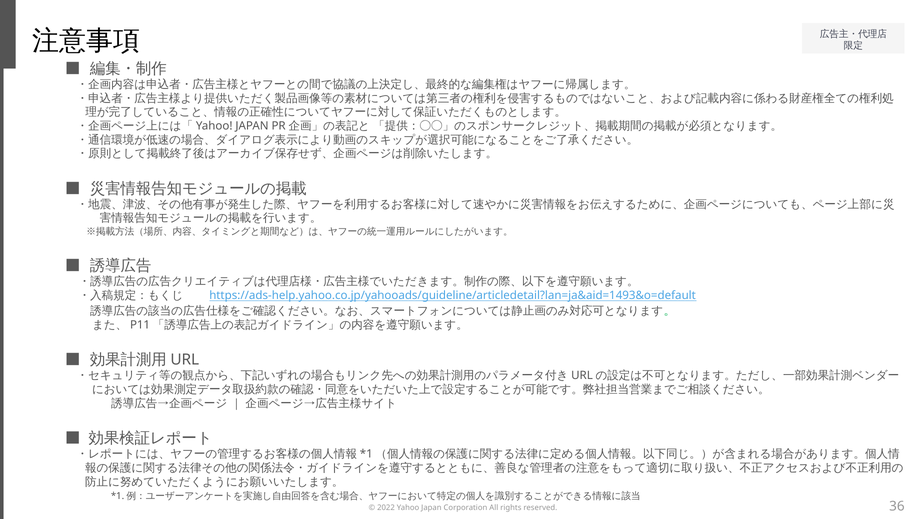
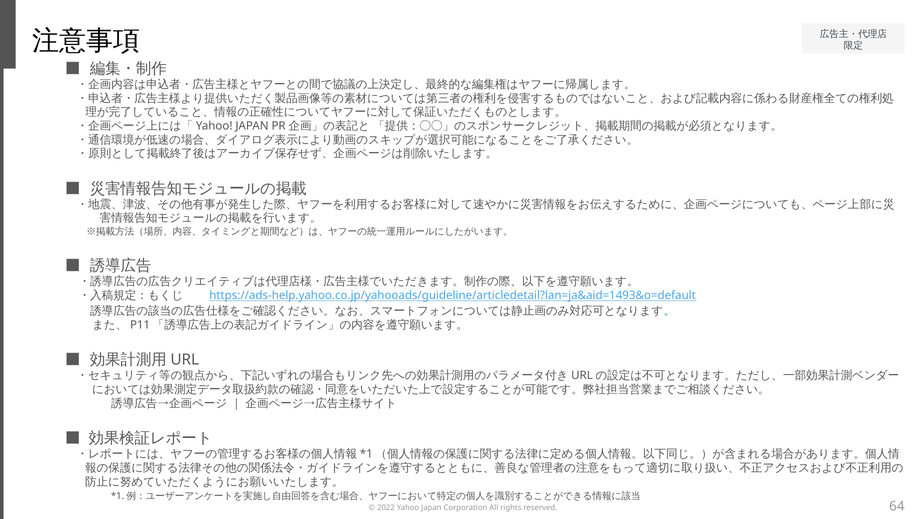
36: 36 -> 64
